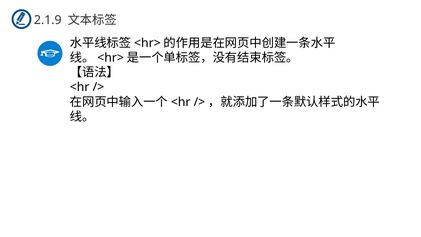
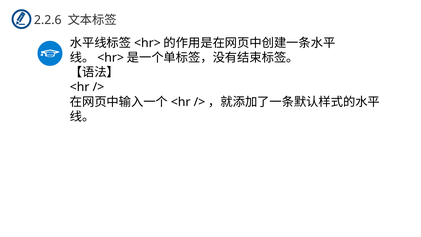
2.1.9: 2.1.9 -> 2.2.6
